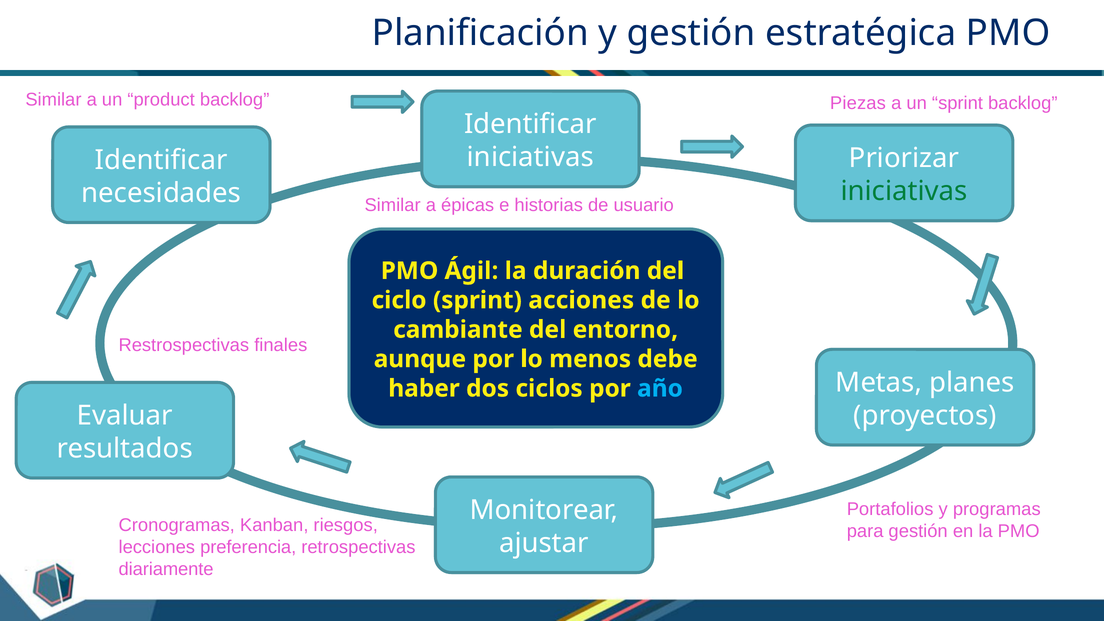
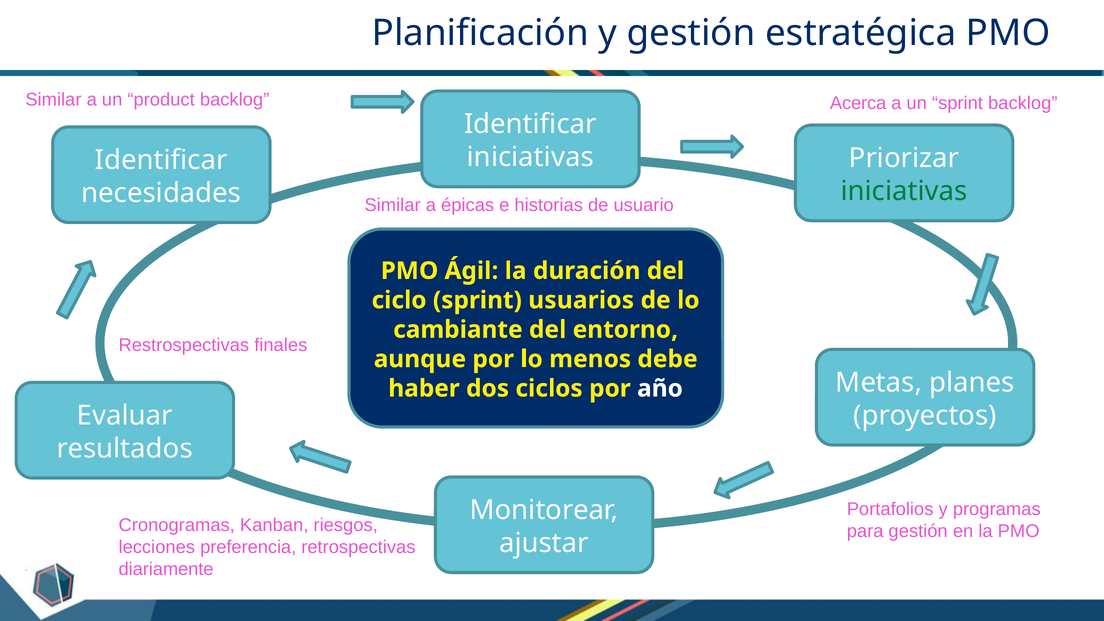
Piezas: Piezas -> Acerca
acciones: acciones -> usuarios
año colour: light blue -> white
